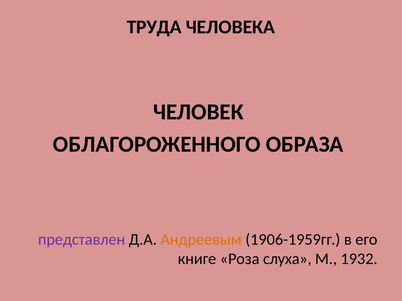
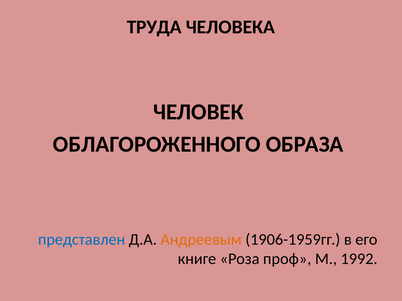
представлен colour: purple -> blue
слуха: слуха -> проф
1932: 1932 -> 1992
